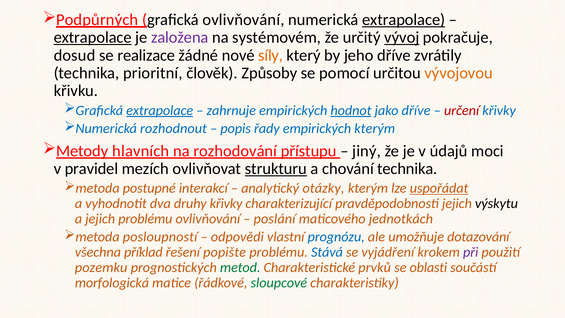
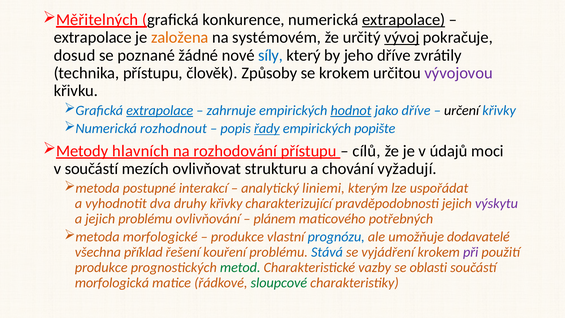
Podpůrných: Podpůrných -> Měřitelných
grafická ovlivňování: ovlivňování -> konkurence
extrapolace at (93, 38) underline: present -> none
založena colour: purple -> orange
realizace: realizace -> poznané
síly colour: orange -> blue
technika prioritní: prioritní -> přístupu
se pomocí: pomocí -> krokem
vývojovou colour: orange -> purple
určení colour: red -> black
řady underline: none -> present
empirických kterým: kterým -> popište
jiný: jiný -> cílů
v pravidel: pravidel -> součástí
strukturu underline: present -> none
chování technika: technika -> vyžadují
otázky: otázky -> liniemi
uspořádat underline: present -> none
výskytu colour: black -> purple
poslání: poslání -> plánem
jednotkách: jednotkách -> potřebných
posloupností: posloupností -> morfologické
odpovědi at (237, 237): odpovědi -> produkce
dotazování: dotazování -> dodavatelé
popište: popište -> kouření
pozemku at (101, 267): pozemku -> produkce
prvků: prvků -> vazby
